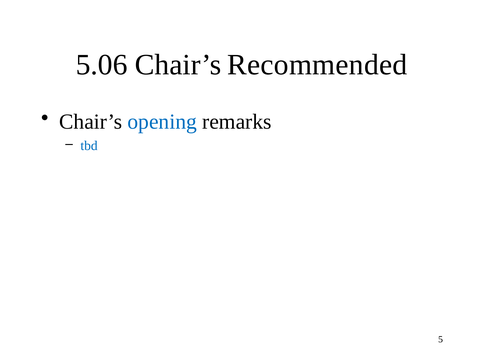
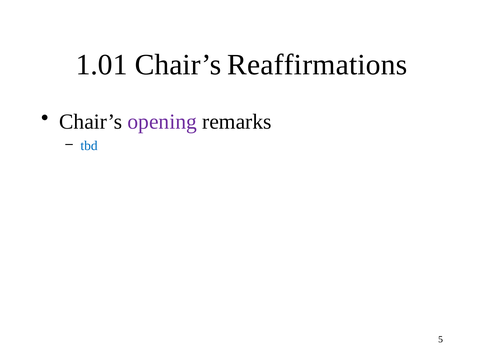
5.06: 5.06 -> 1.01
Recommended: Recommended -> Reaffirmations
opening colour: blue -> purple
